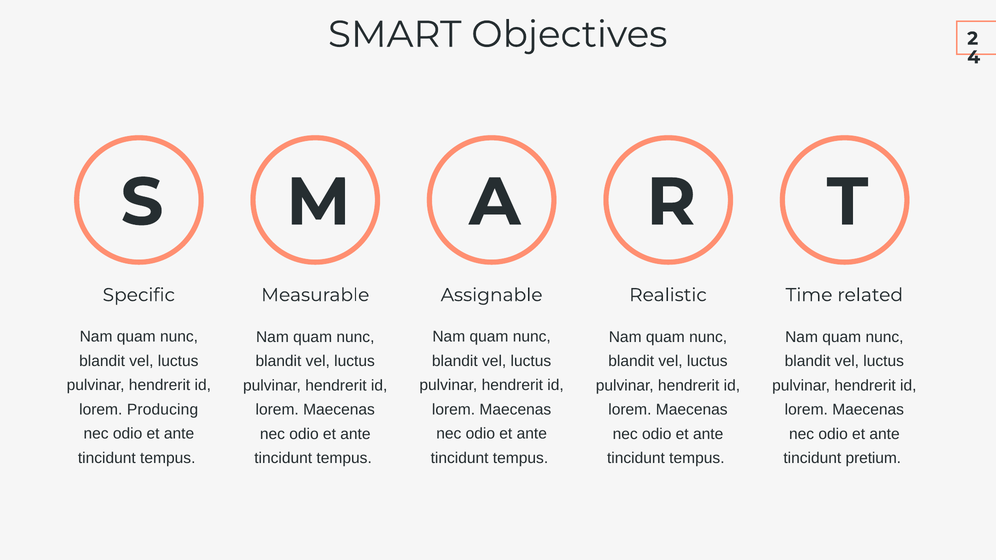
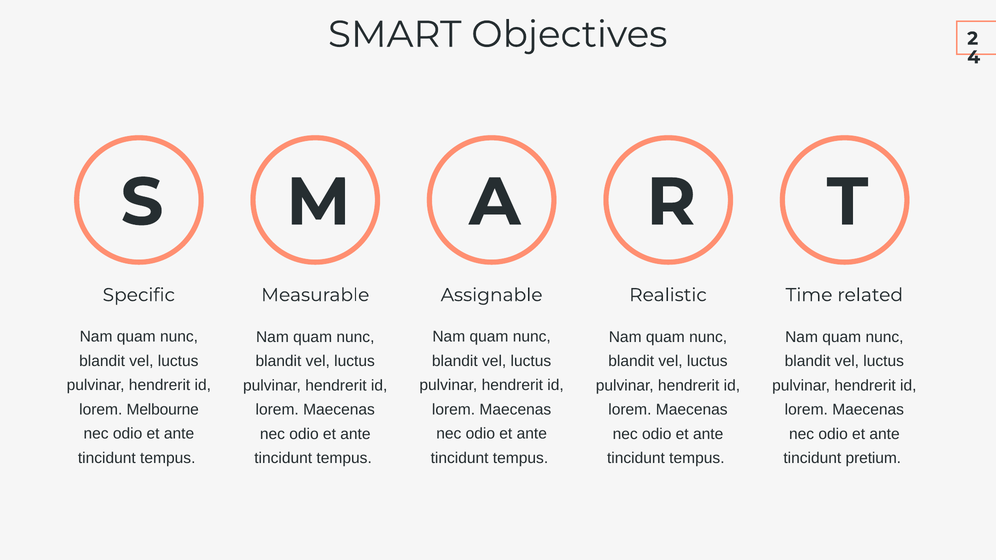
Producing: Producing -> Melbourne
